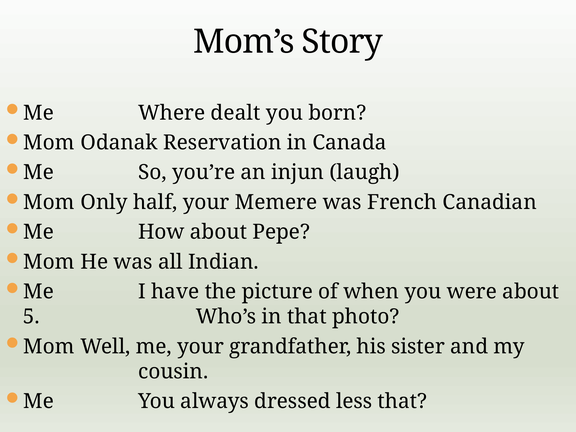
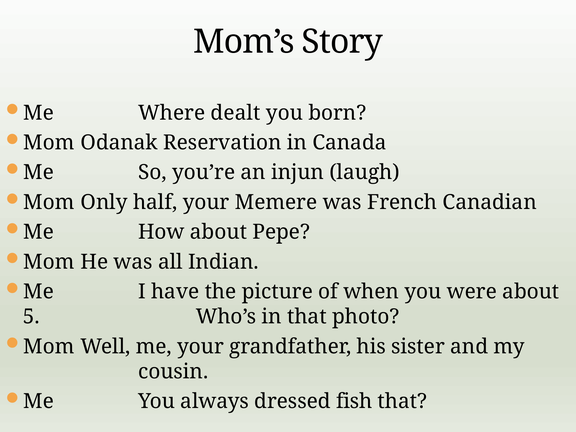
less: less -> fish
